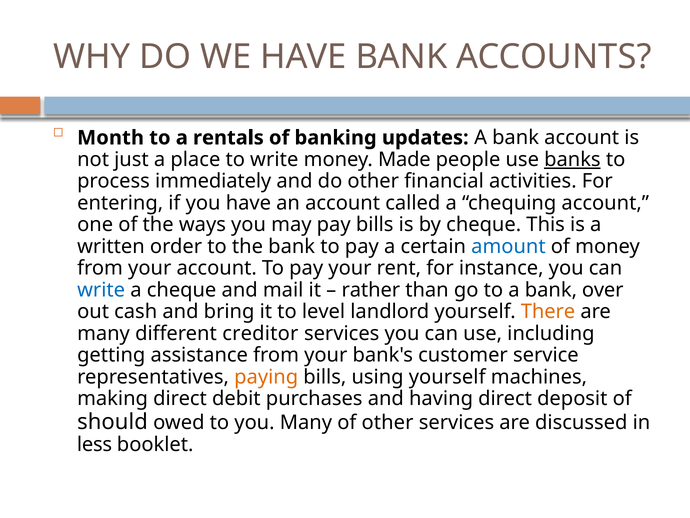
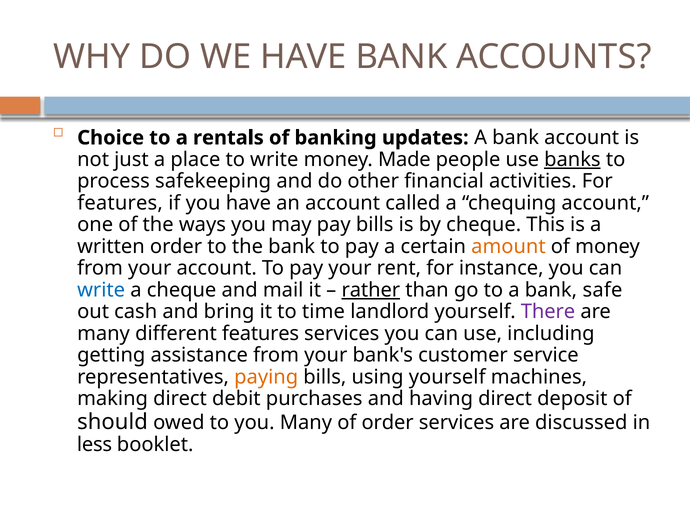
Month: Month -> Choice
immediately: immediately -> safekeeping
entering at (120, 203): entering -> features
amount colour: blue -> orange
rather underline: none -> present
over: over -> safe
level: level -> time
There colour: orange -> purple
different creditor: creditor -> features
of other: other -> order
